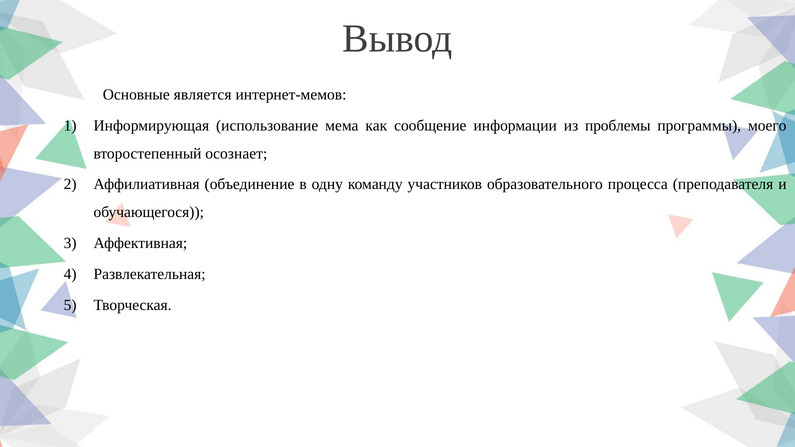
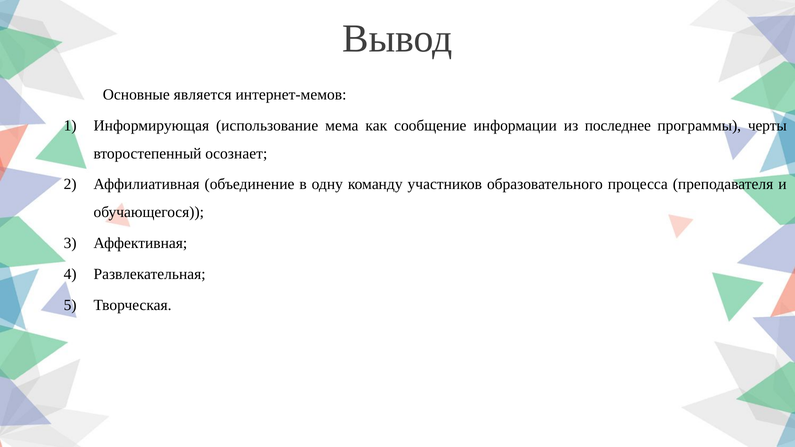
проблемы: проблемы -> последнее
моего: моего -> черты
